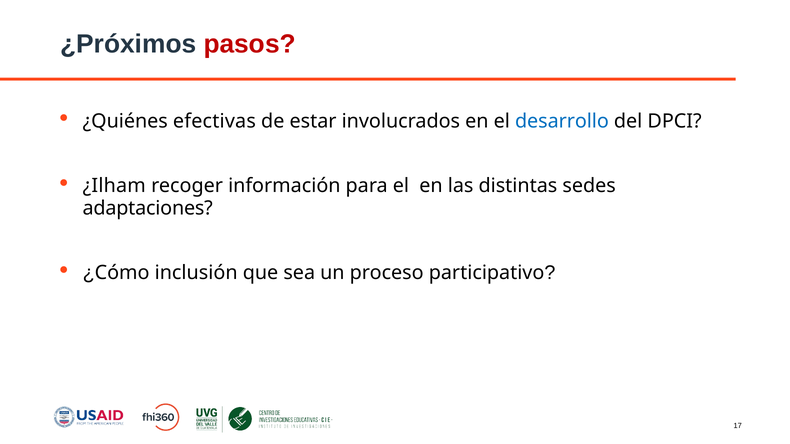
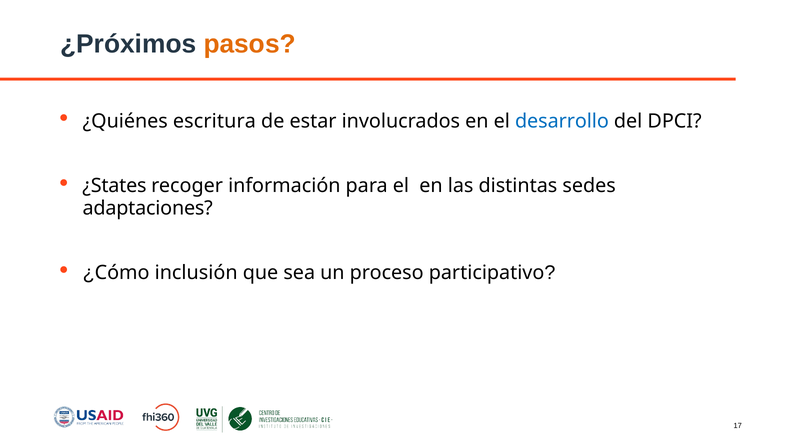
pasos colour: red -> orange
efectivas: efectivas -> escritura
¿Ilham: ¿Ilham -> ¿States
